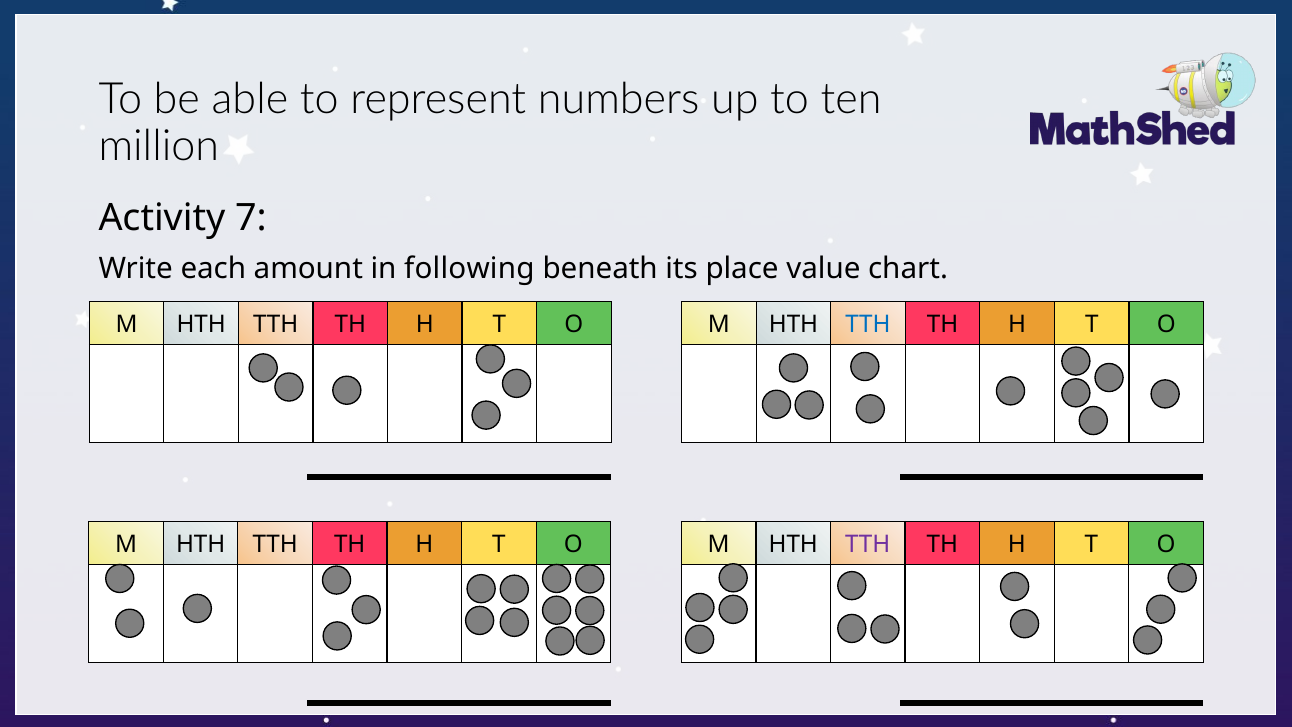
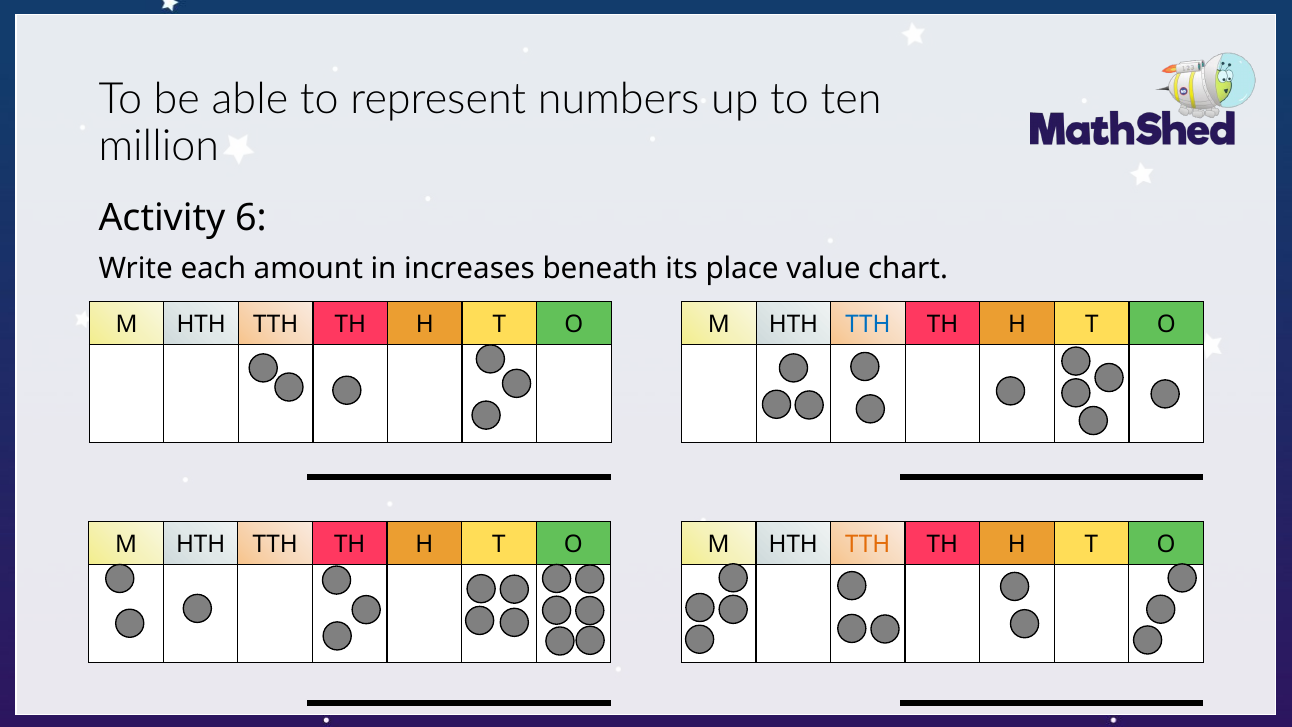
7: 7 -> 6
following: following -> increases
TTH at (868, 544) colour: purple -> orange
